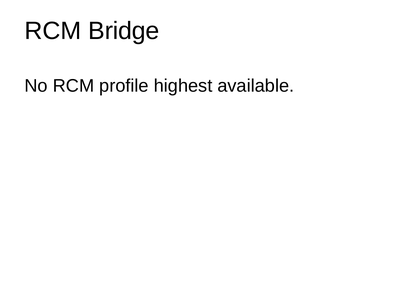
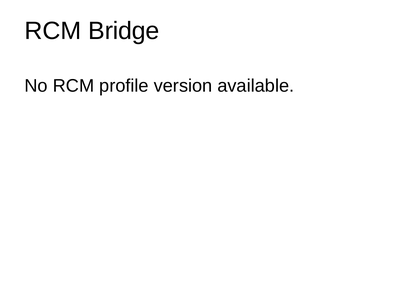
highest: highest -> version
